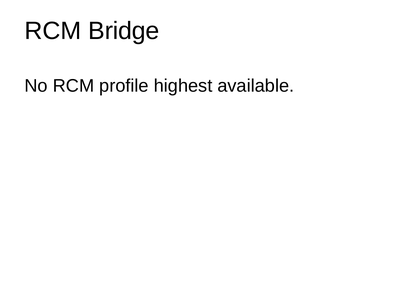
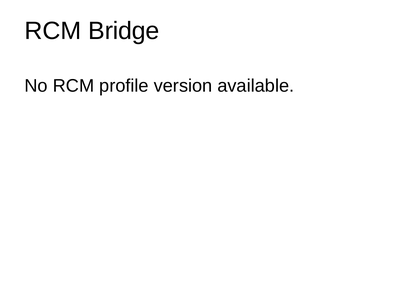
highest: highest -> version
